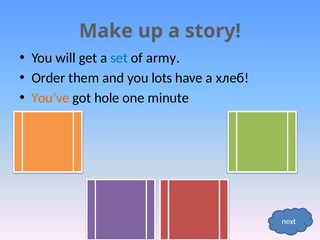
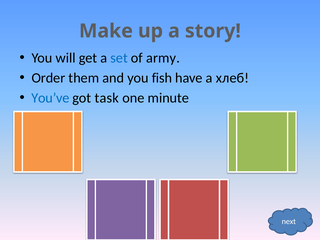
lots: lots -> fish
You’ve colour: orange -> blue
hole: hole -> task
